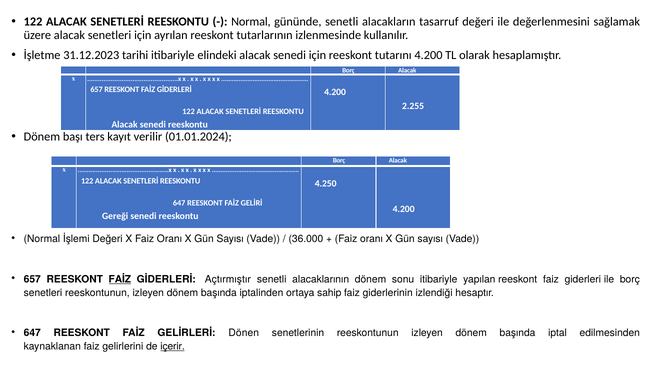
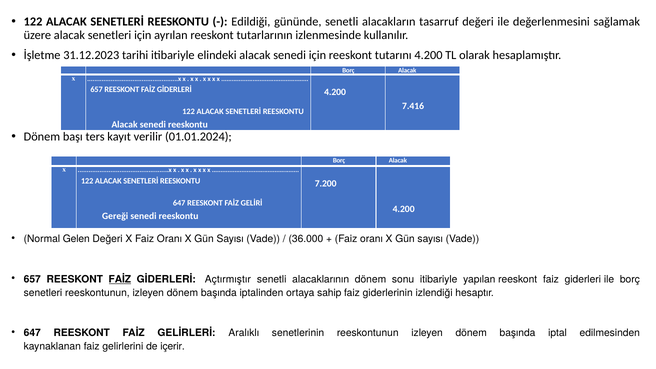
Normal at (251, 22): Normal -> Edildiği
2.255: 2.255 -> 7.416
4.250: 4.250 -> 7.200
İşlemi: İşlemi -> Gelen
Dönen: Dönen -> Aralıklı
içerir underline: present -> none
